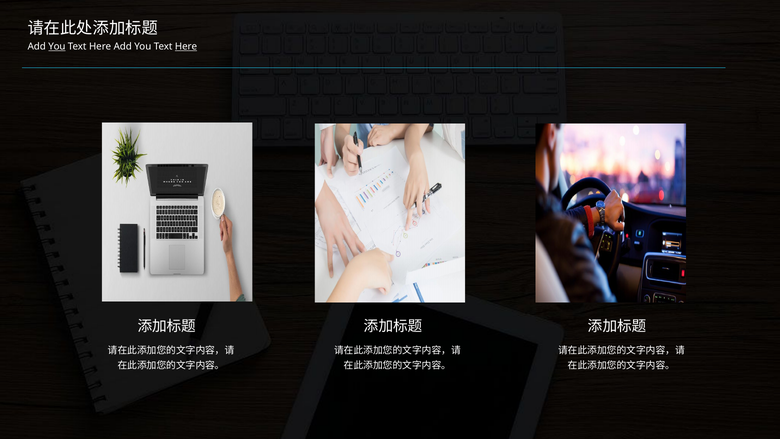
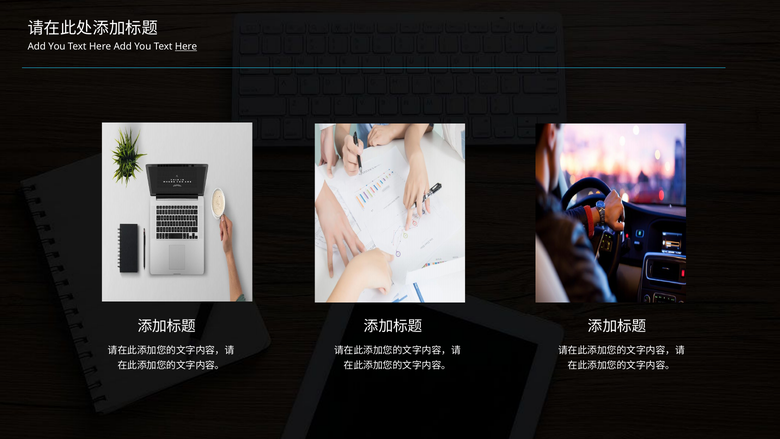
You at (57, 47) underline: present -> none
